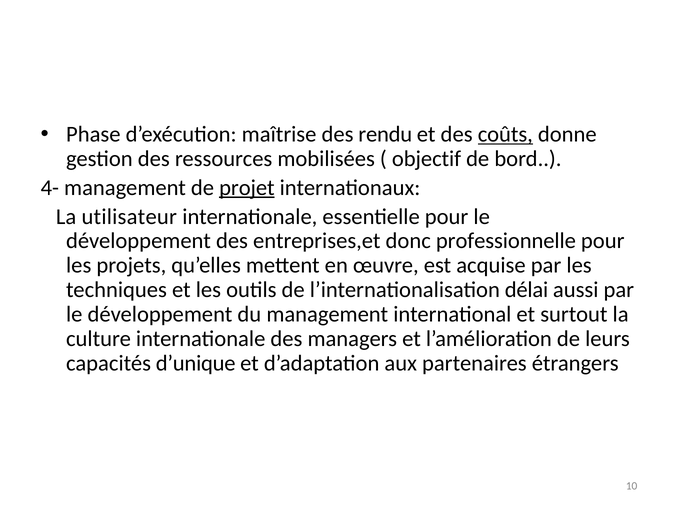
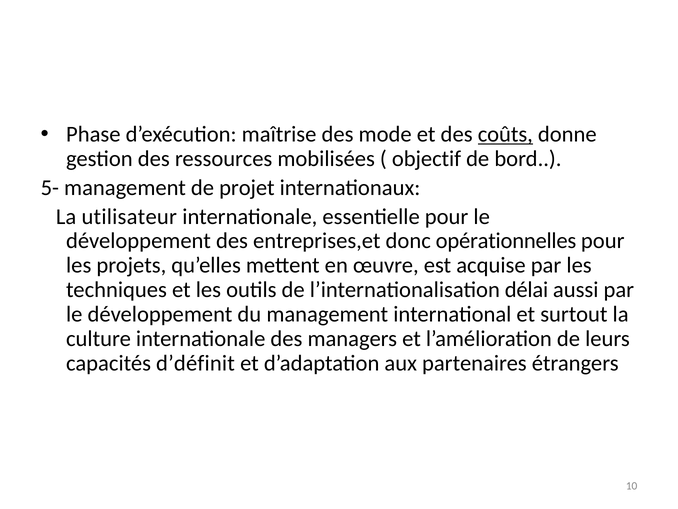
rendu: rendu -> mode
4-: 4- -> 5-
projet underline: present -> none
professionnelle: professionnelle -> opérationnelles
d’unique: d’unique -> d’définit
